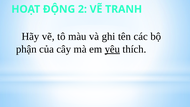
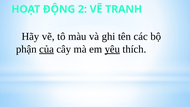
của underline: none -> present
